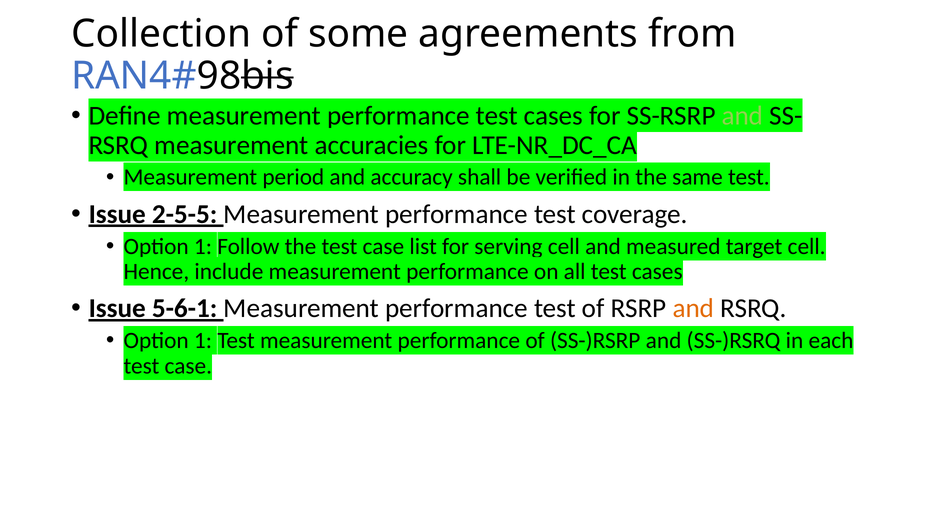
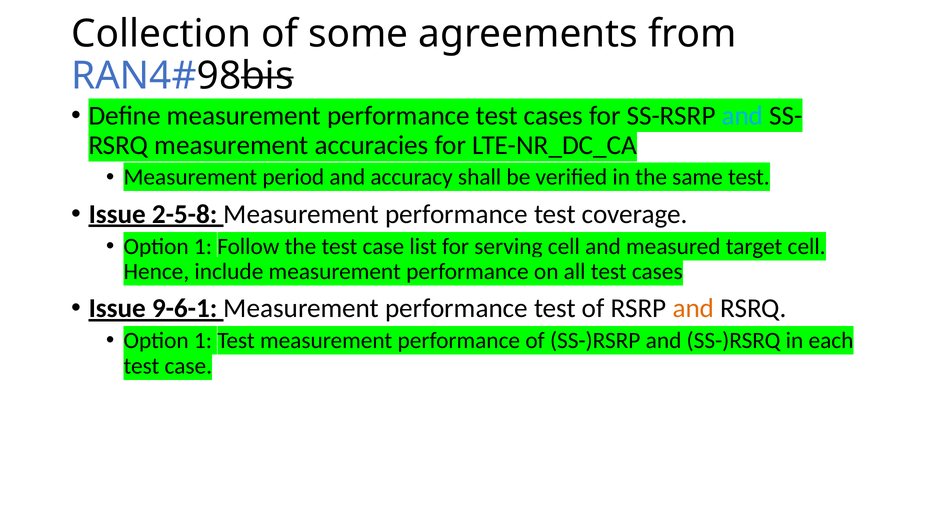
and at (742, 116) colour: light green -> light blue
2-5-5: 2-5-5 -> 2-5-8
5-6-1: 5-6-1 -> 9-6-1
